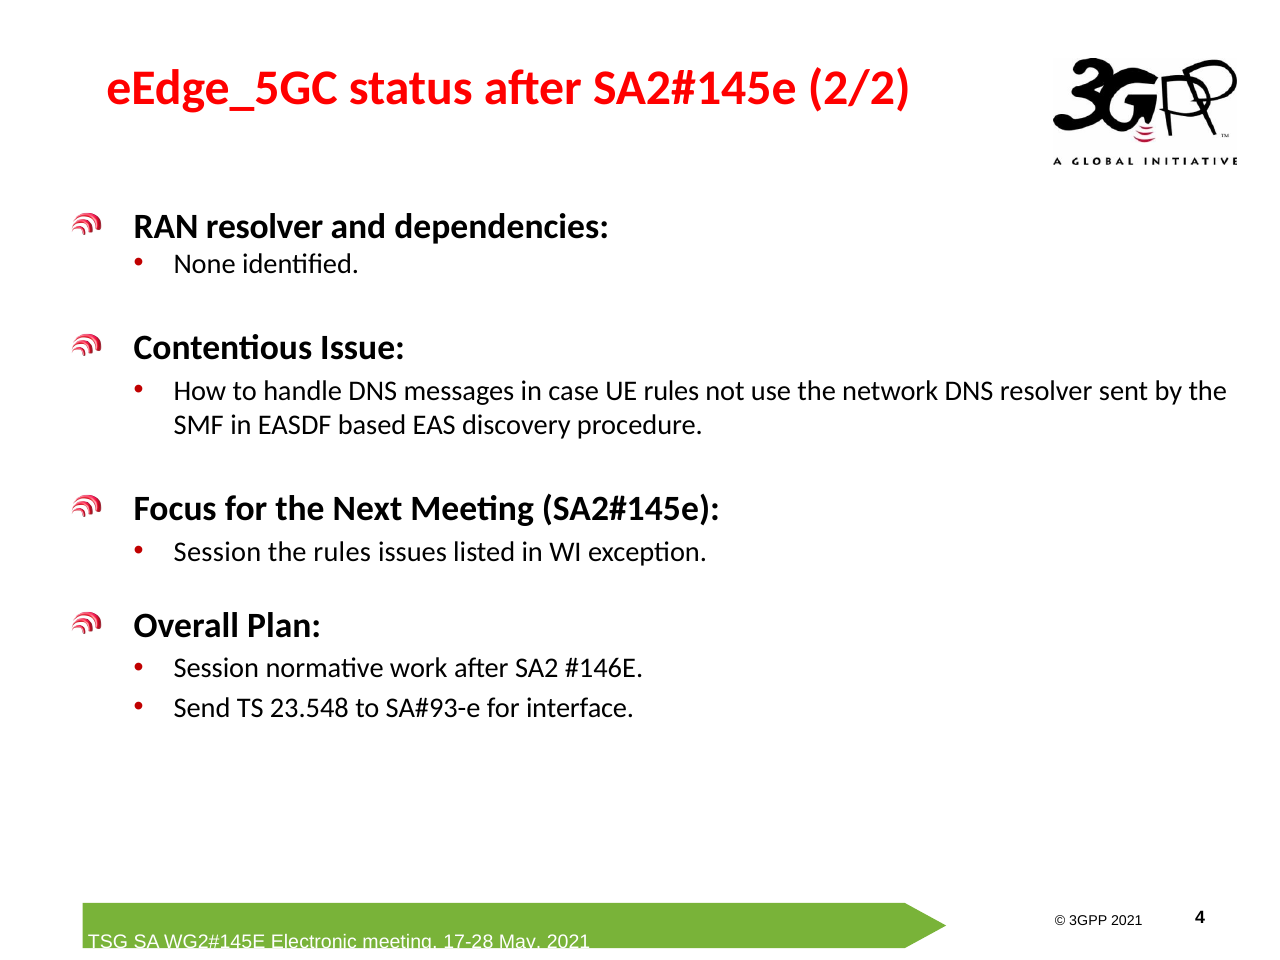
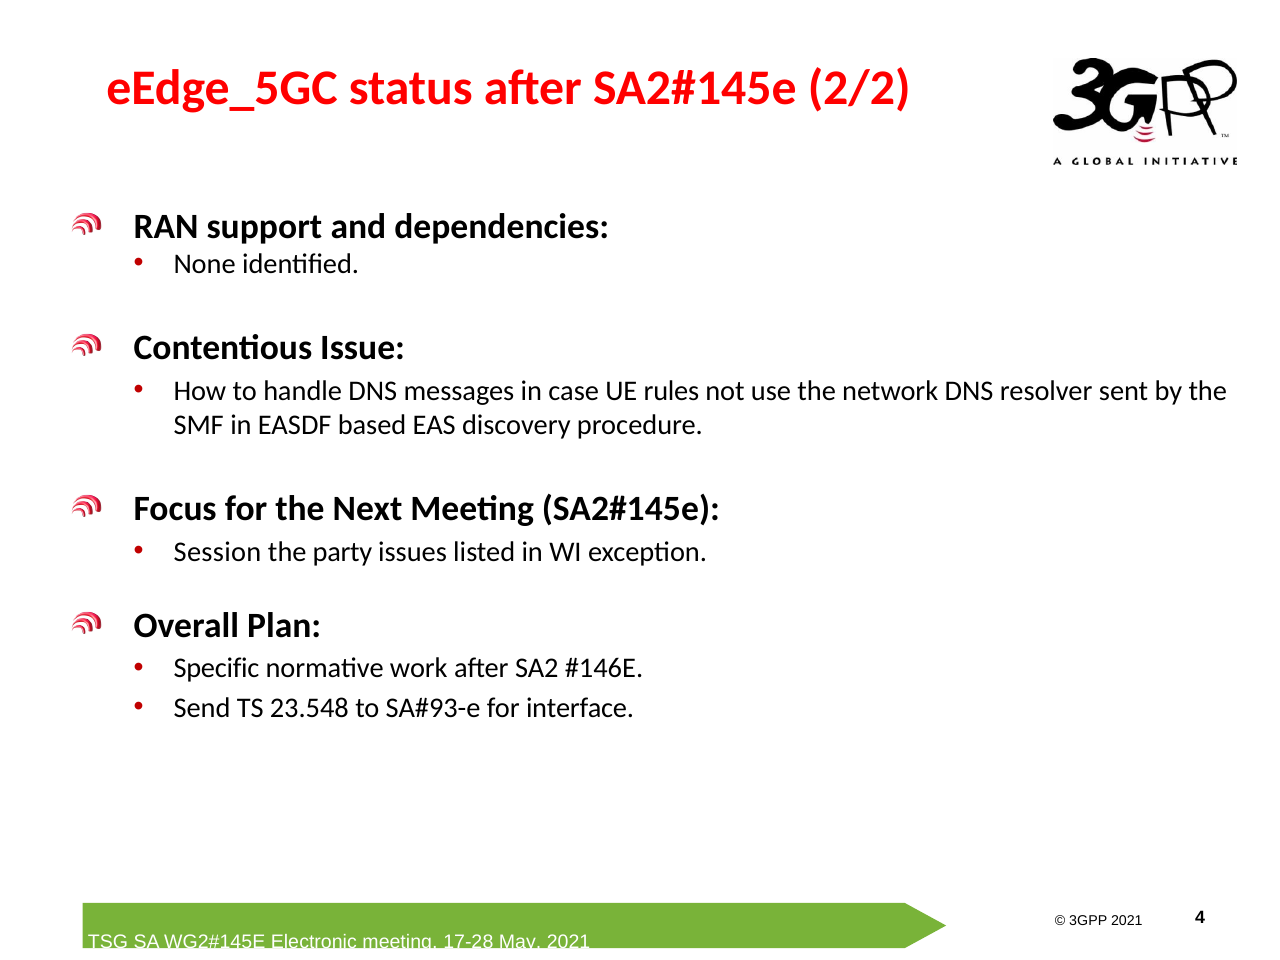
RAN resolver: resolver -> support
the rules: rules -> party
Session at (216, 669): Session -> Specific
